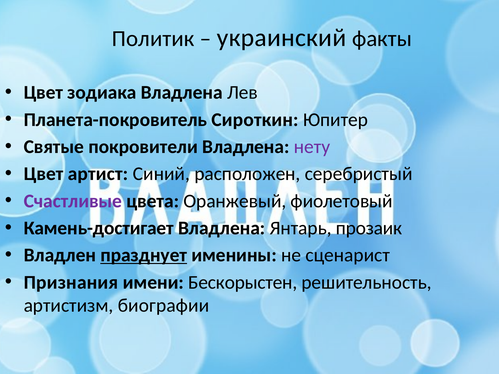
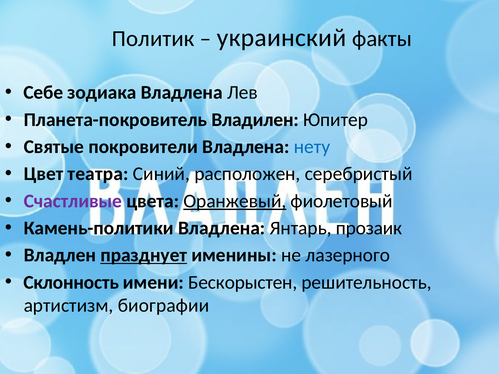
Цвет at (43, 93): Цвет -> Себе
Сироткин: Сироткин -> Владилен
нету colour: purple -> blue
артист: артист -> театра
Оранжевый underline: none -> present
Камень-достигает: Камень-достигает -> Камень-политики
сценарист: сценарист -> лазерного
Признания: Признания -> Склонность
